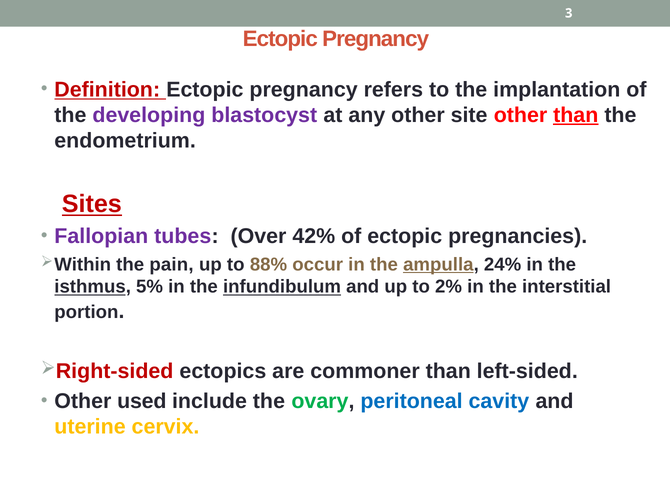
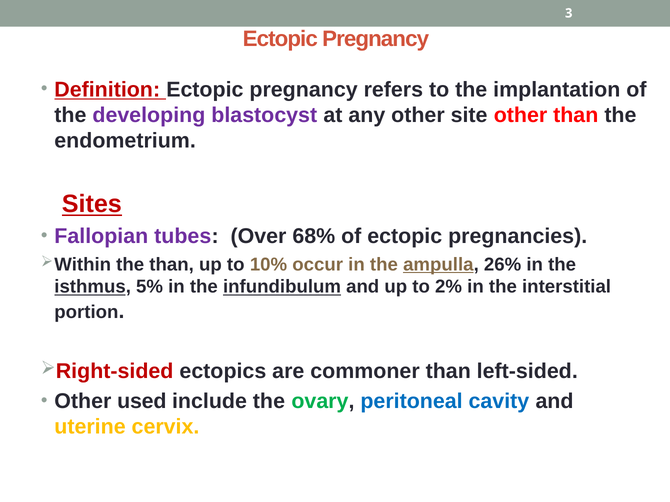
than at (576, 115) underline: present -> none
42%: 42% -> 68%
the pain: pain -> than
88%: 88% -> 10%
24%: 24% -> 26%
